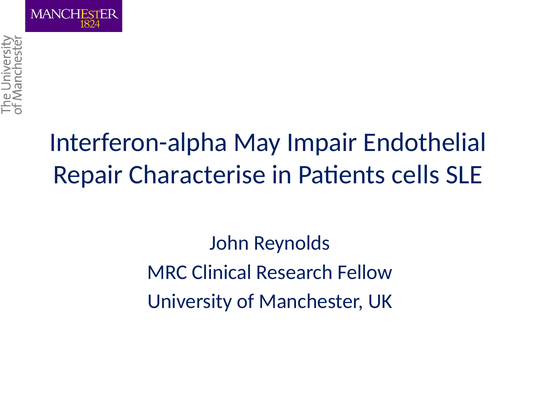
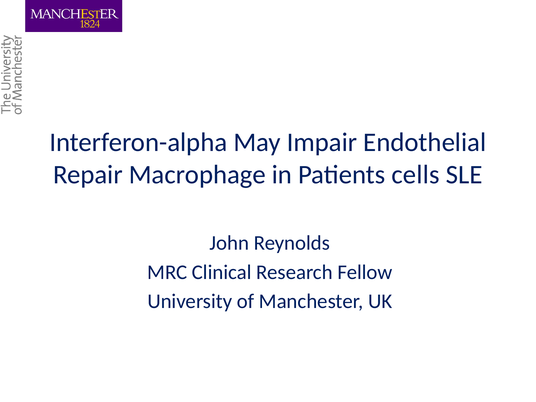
Characterise: Characterise -> Macrophage
